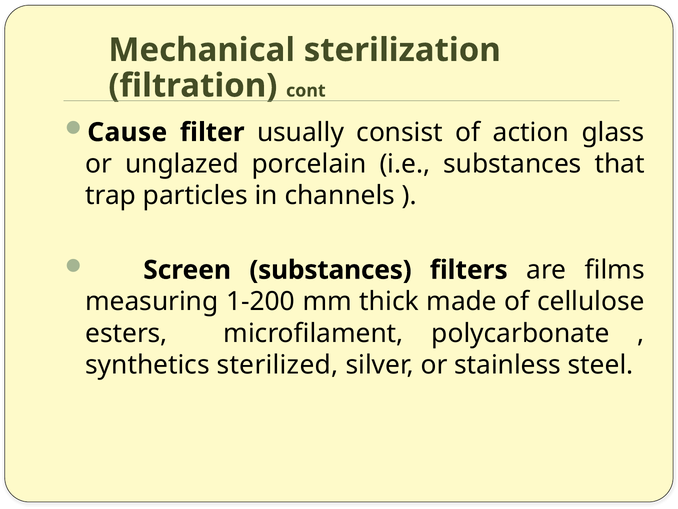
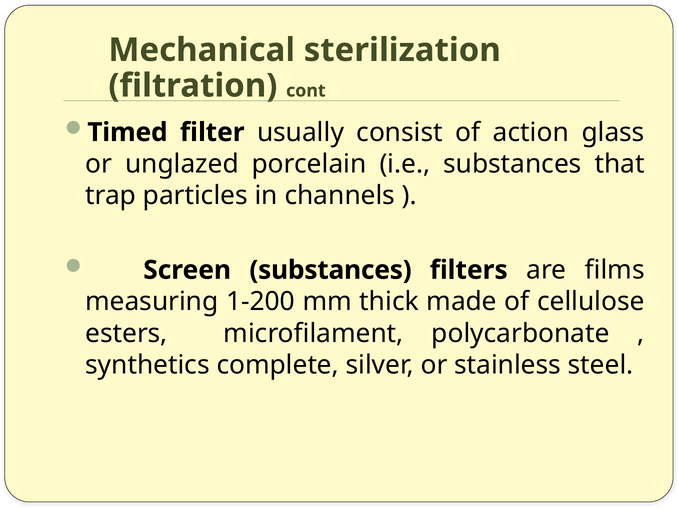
Cause: Cause -> Timed
sterilized: sterilized -> complete
